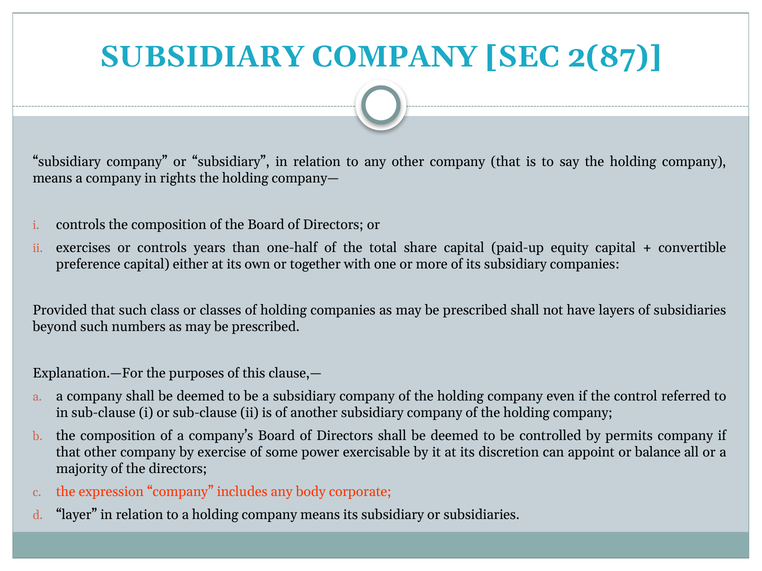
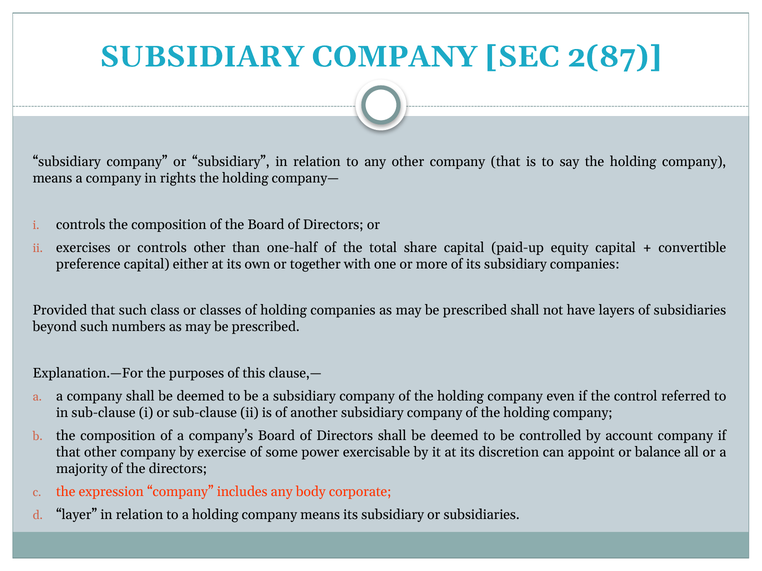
controls years: years -> other
permits: permits -> account
